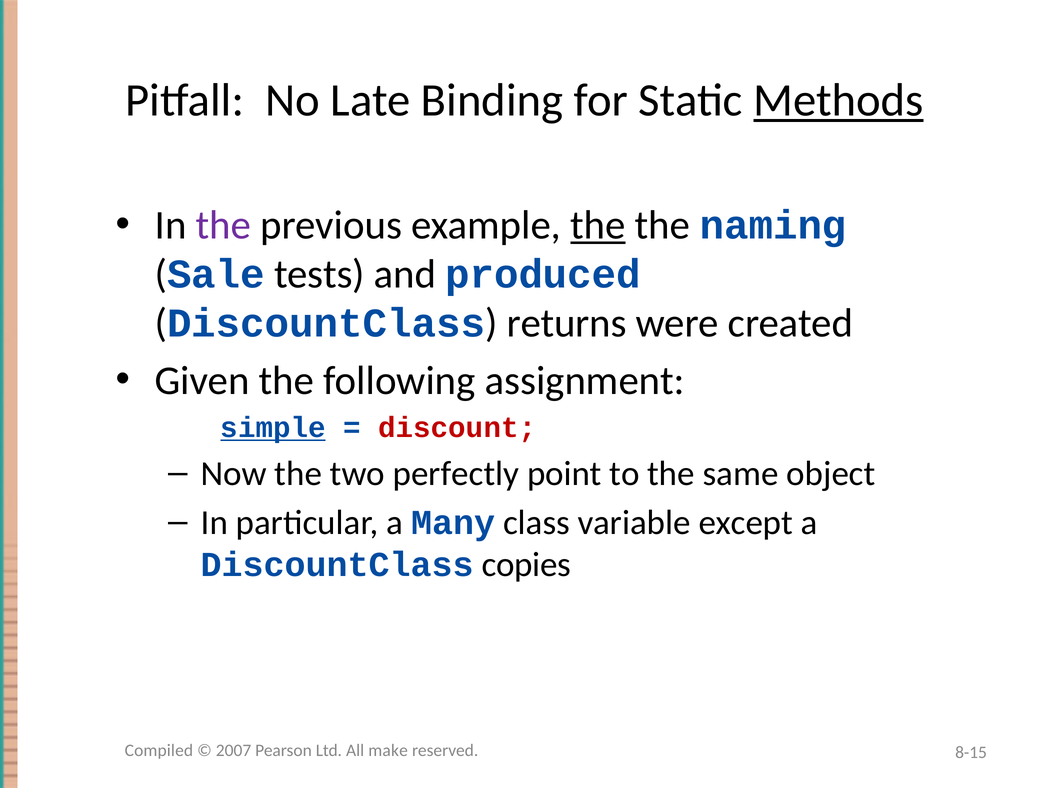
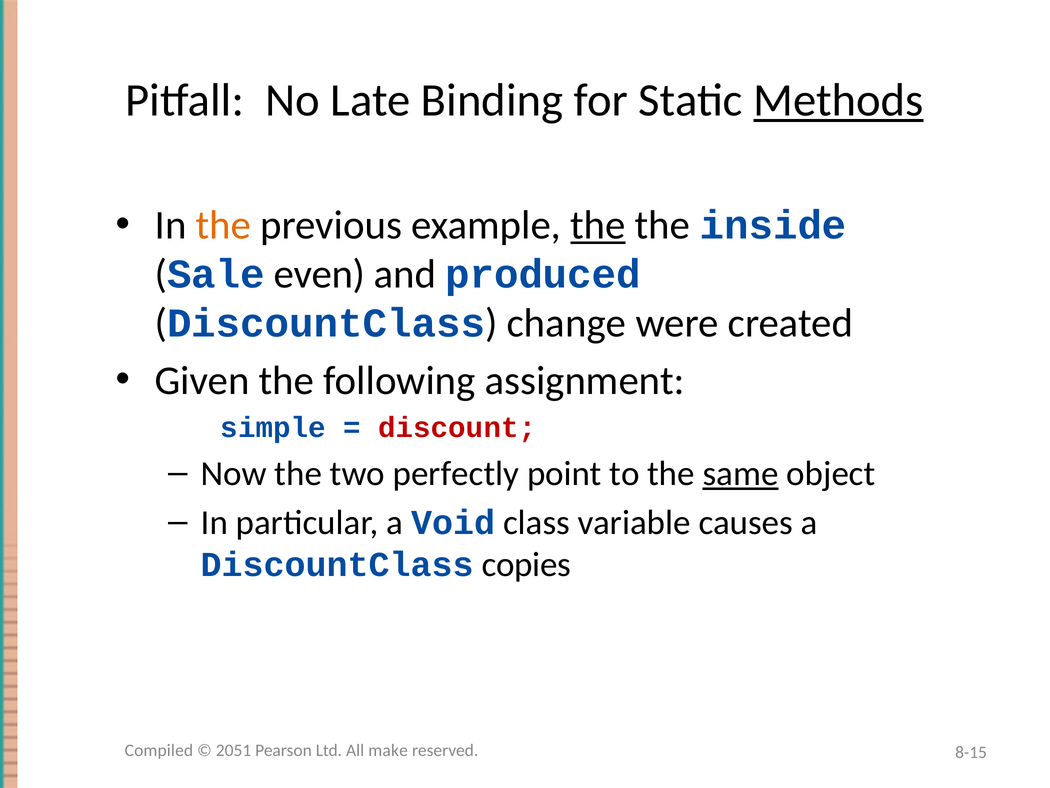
the at (223, 225) colour: purple -> orange
naming: naming -> inside
tests: tests -> even
returns: returns -> change
simple underline: present -> none
same underline: none -> present
Many: Many -> Void
except: except -> causes
2007: 2007 -> 2051
